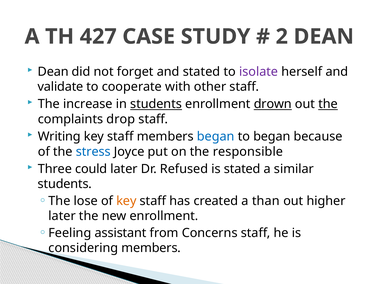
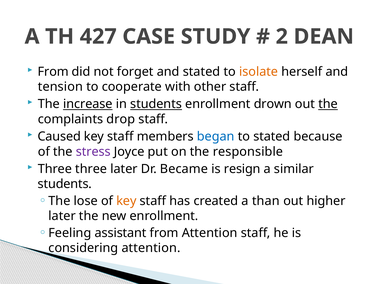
Dean at (53, 72): Dean -> From
isolate colour: purple -> orange
validate: validate -> tension
increase underline: none -> present
drown underline: present -> none
Writing: Writing -> Caused
to began: began -> stated
stress colour: blue -> purple
Three could: could -> three
Refused: Refused -> Became
is stated: stated -> resign
from Concerns: Concerns -> Attention
considering members: members -> attention
